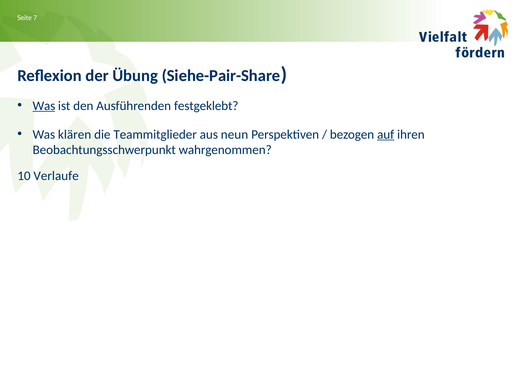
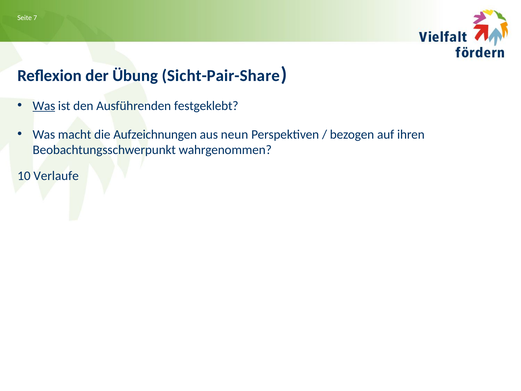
Siehe-Pair-Share: Siehe-Pair-Share -> Sicht-Pair-Share
klären: klären -> macht
Teammitglieder: Teammitglieder -> Aufzeichnungen
auf underline: present -> none
